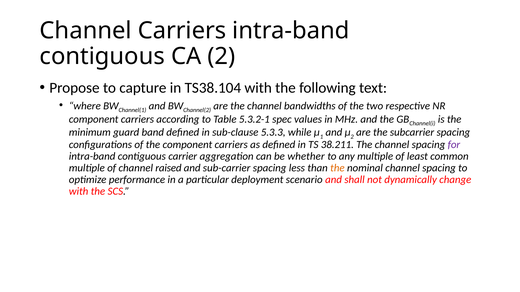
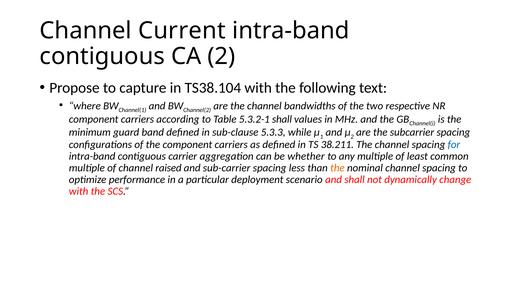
Channel Carriers: Carriers -> Current
5.3.2-1 spec: spec -> shall
for colour: purple -> blue
